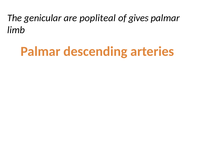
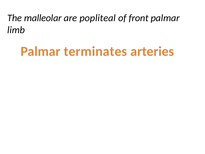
genicular: genicular -> malleolar
gives: gives -> front
descending: descending -> terminates
